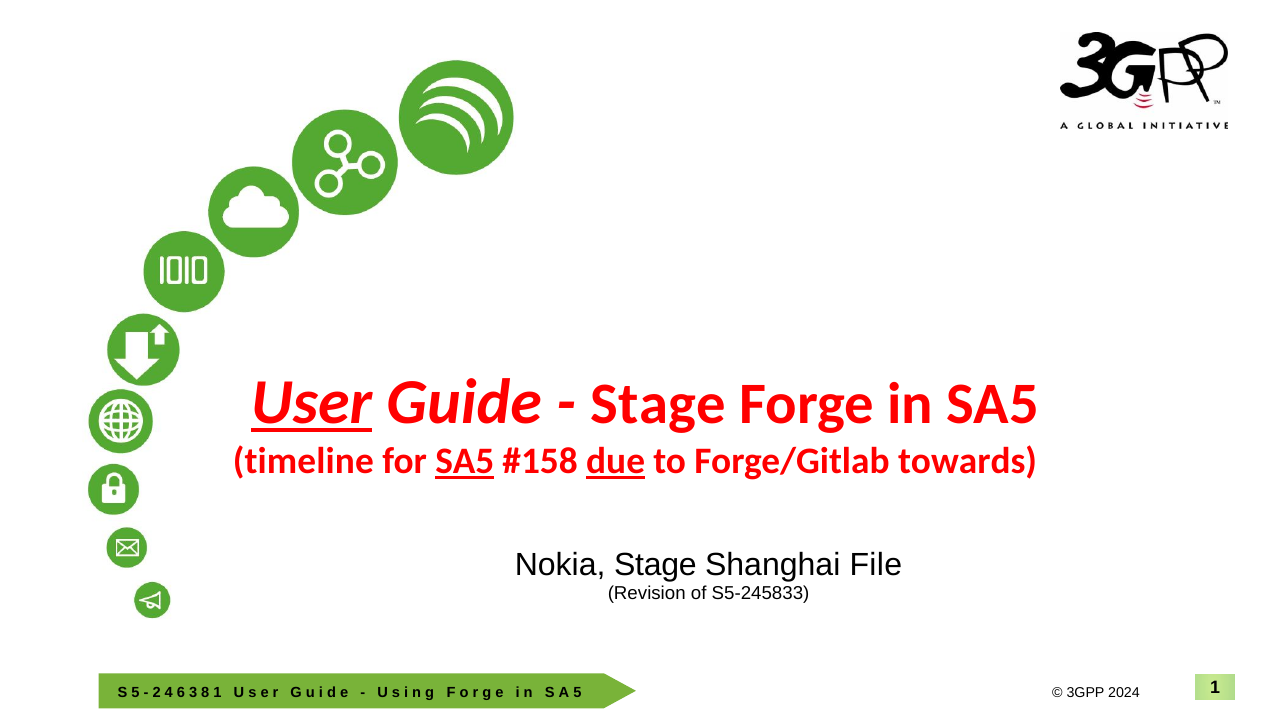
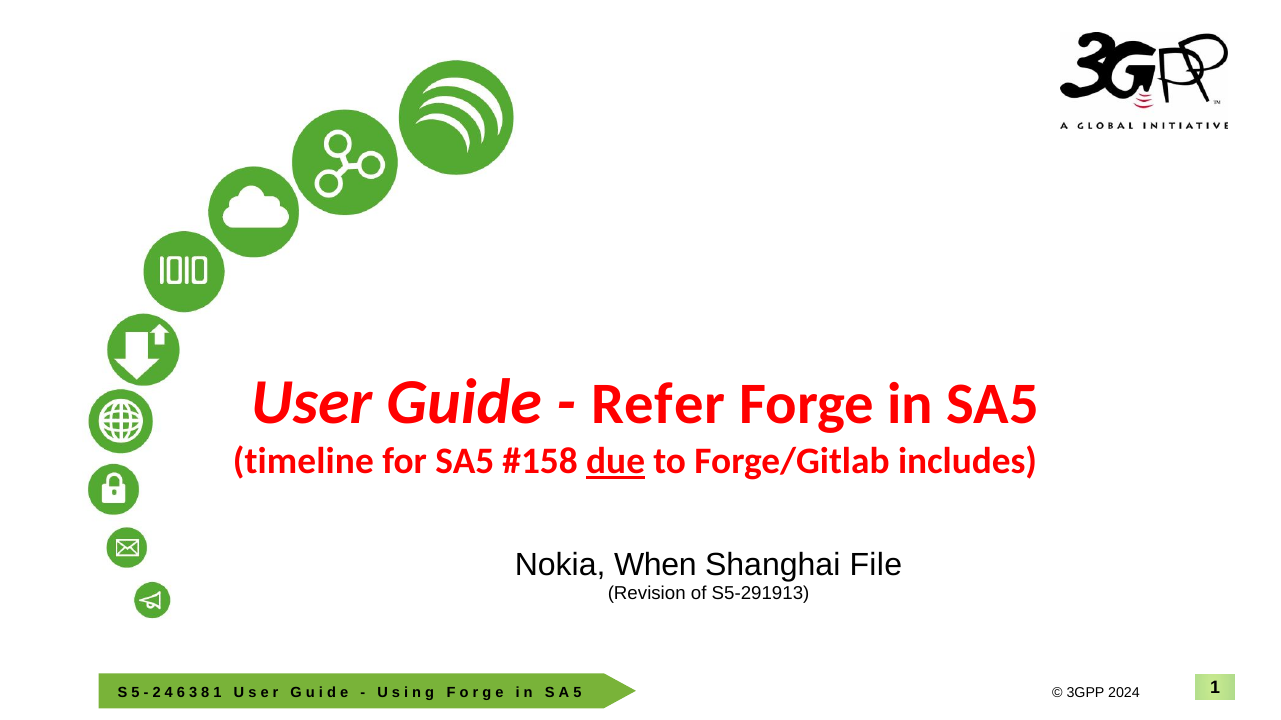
User underline: present -> none
Stage at (658, 404): Stage -> Refer
SA5 at (465, 462) underline: present -> none
towards: towards -> includes
Nokia Stage: Stage -> When
S5-245833: S5-245833 -> S5-291913
